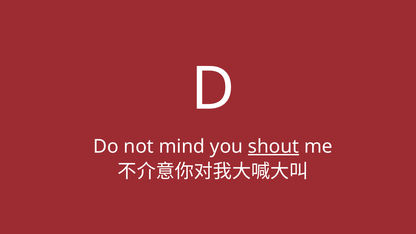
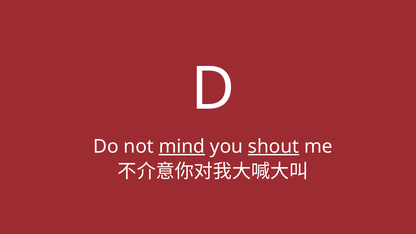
mind underline: none -> present
